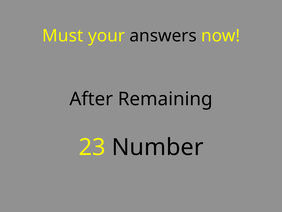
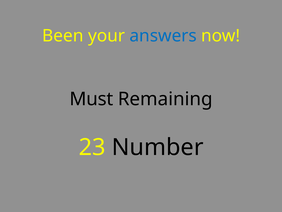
Must: Must -> Been
answers colour: black -> blue
After: After -> Must
